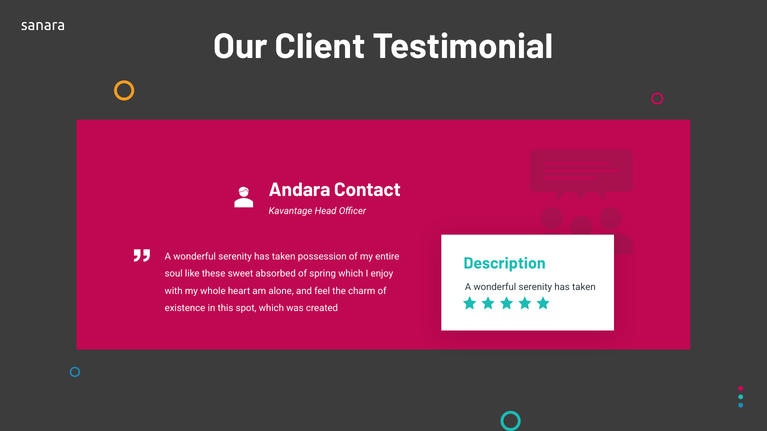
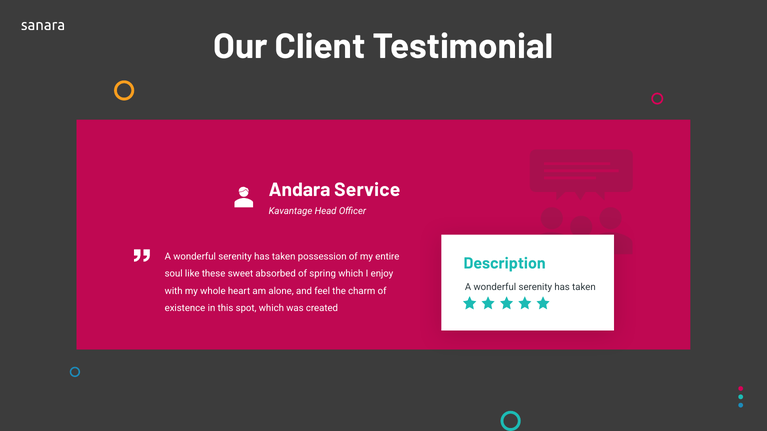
Contact: Contact -> Service
